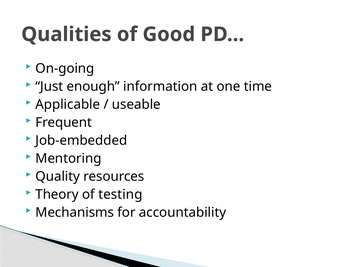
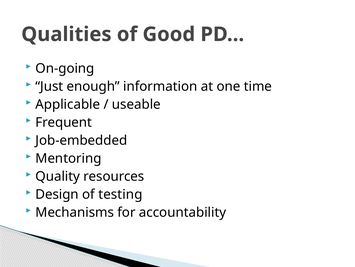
Theory: Theory -> Design
